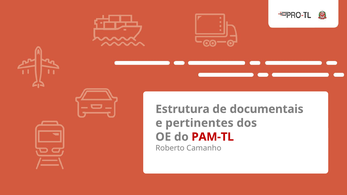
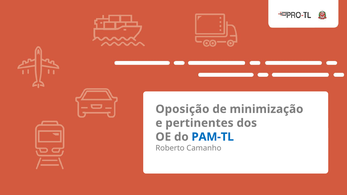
Estrutura: Estrutura -> Oposição
documentais: documentais -> minimização
PAM-TL colour: red -> blue
